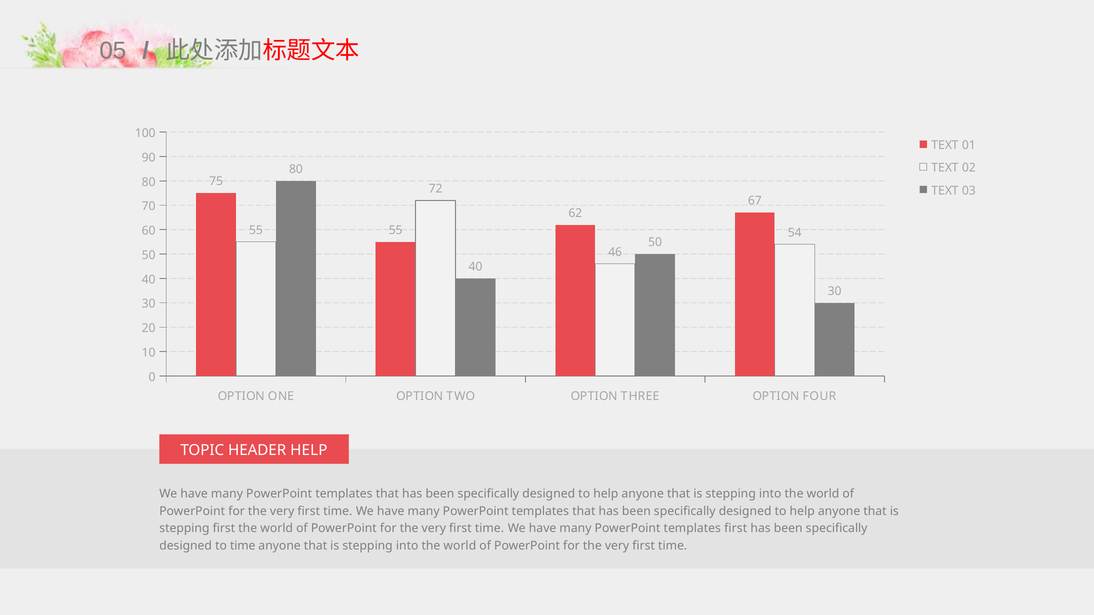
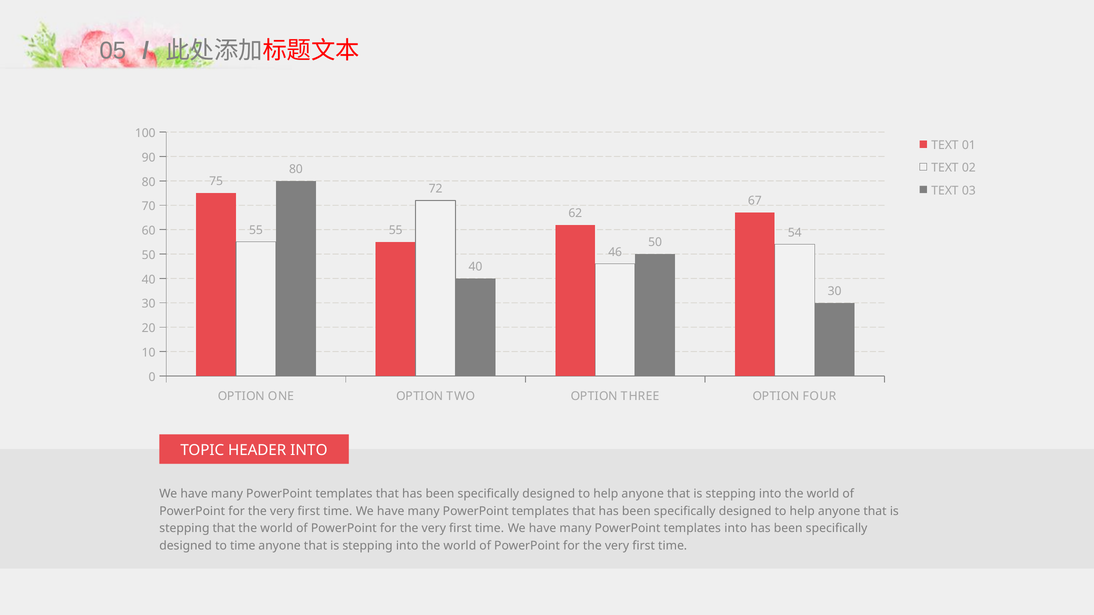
HEADER HELP: HELP -> INTO
stepping first: first -> that
templates first: first -> into
